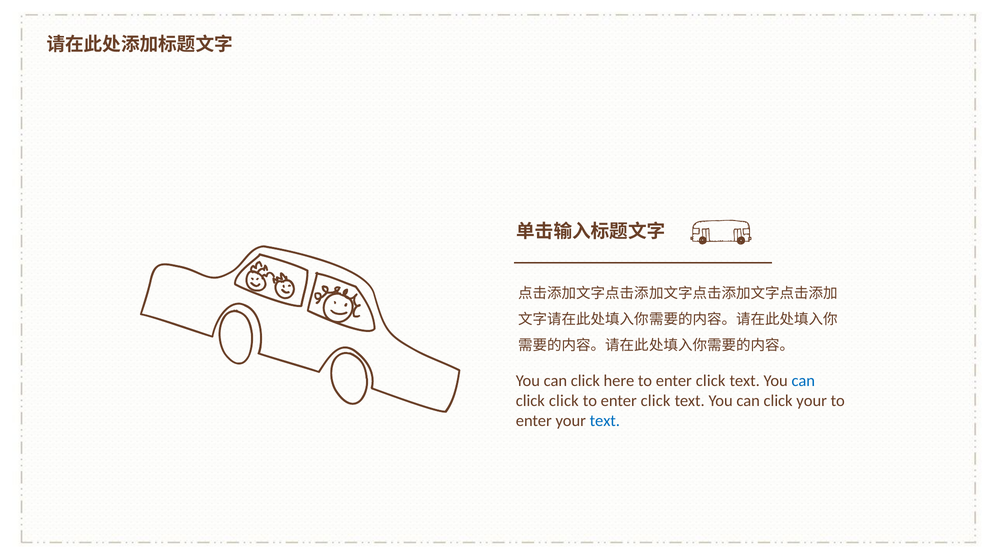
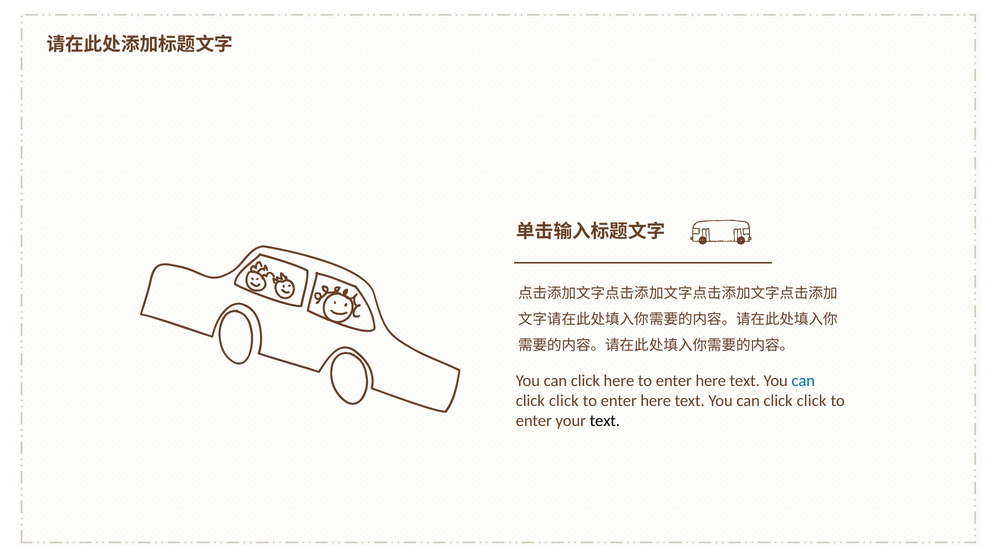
here to enter click: click -> here
click at (656, 401): click -> here
your at (812, 401): your -> click
text at (605, 421) colour: blue -> black
